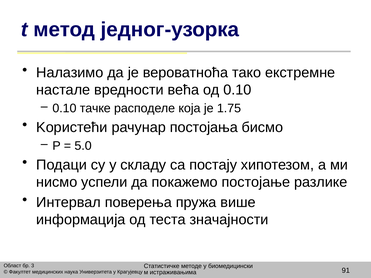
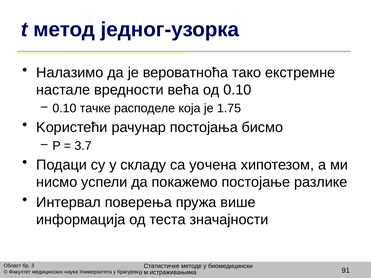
5.0: 5.0 -> 3.7
постају: постају -> уочена
